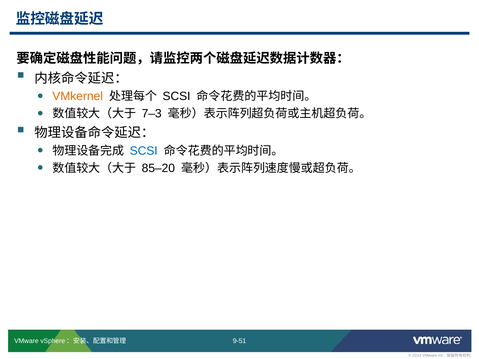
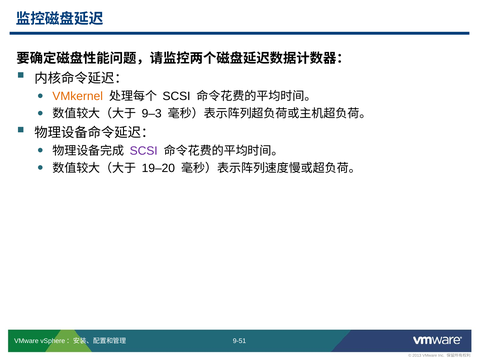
7–3: 7–3 -> 9–3
SCSI at (144, 151) colour: blue -> purple
85–20: 85–20 -> 19–20
